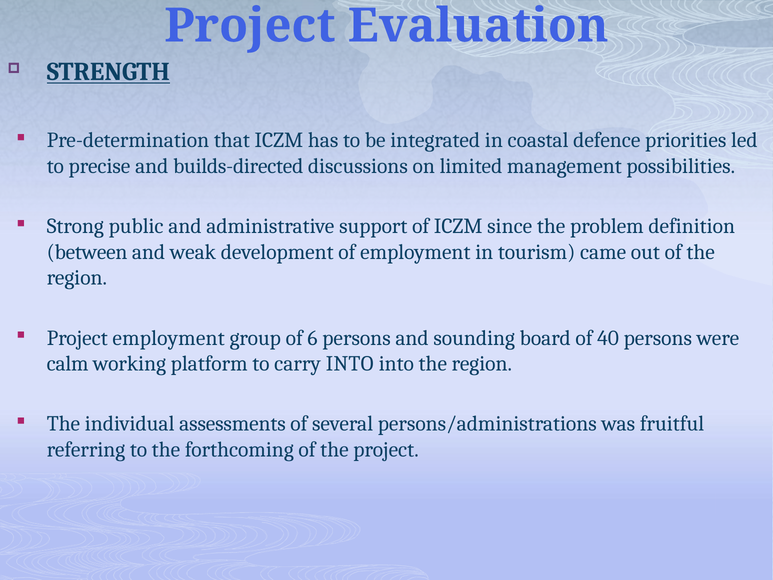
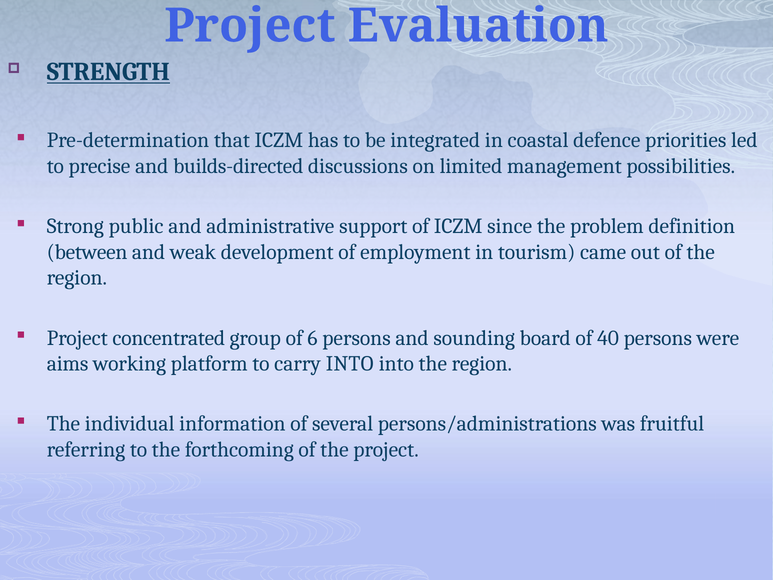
Project employment: employment -> concentrated
calm: calm -> aims
assessments: assessments -> information
